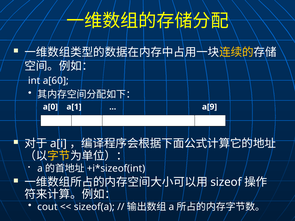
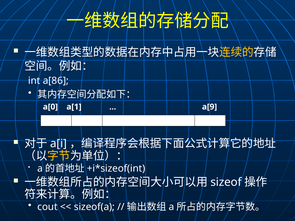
a[60: a[60 -> a[86
